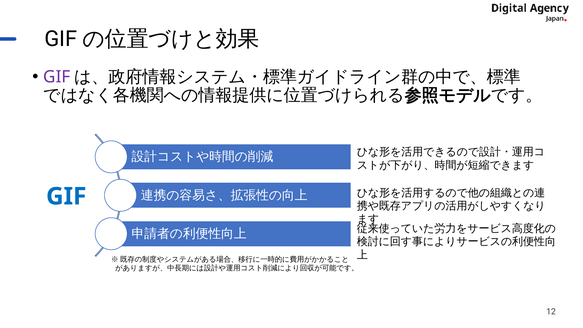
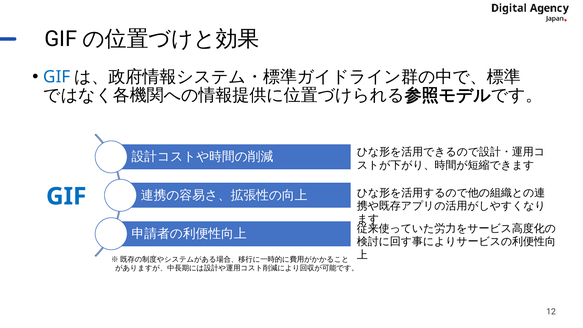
GIF at (57, 77) colour: purple -> blue
